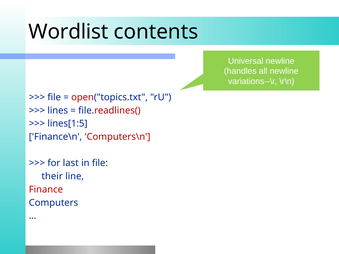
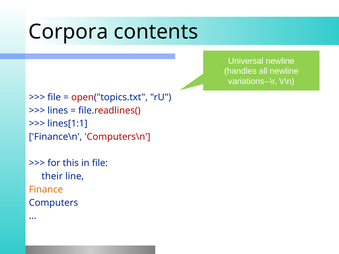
Wordlist: Wordlist -> Corpora
lines[1:5: lines[1:5 -> lines[1:1
last: last -> this
Finance colour: red -> orange
